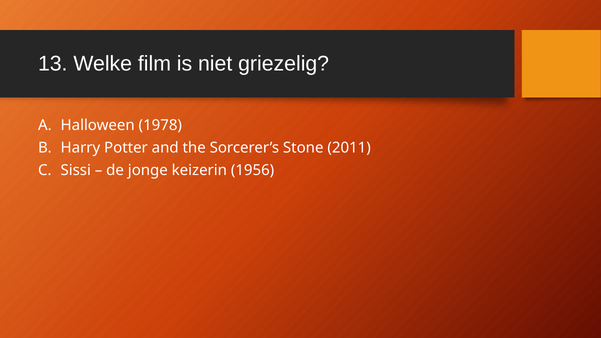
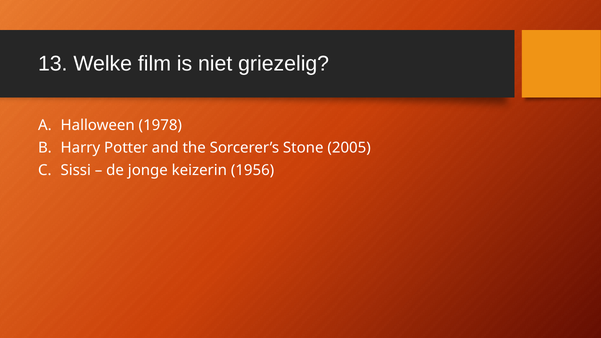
2011: 2011 -> 2005
